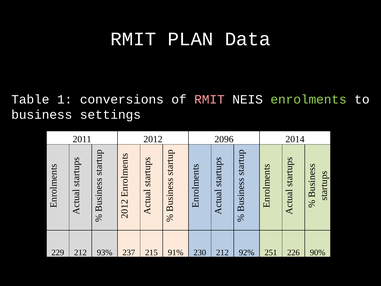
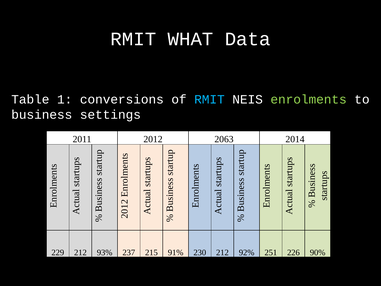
PLAN: PLAN -> WHAT
RMIT at (209, 99) colour: pink -> light blue
2096: 2096 -> 2063
